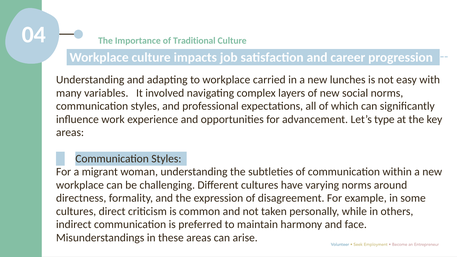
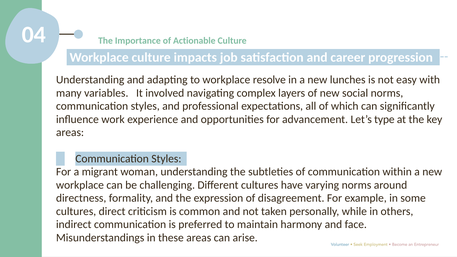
Traditional: Traditional -> Actionable
carried: carried -> resolve
